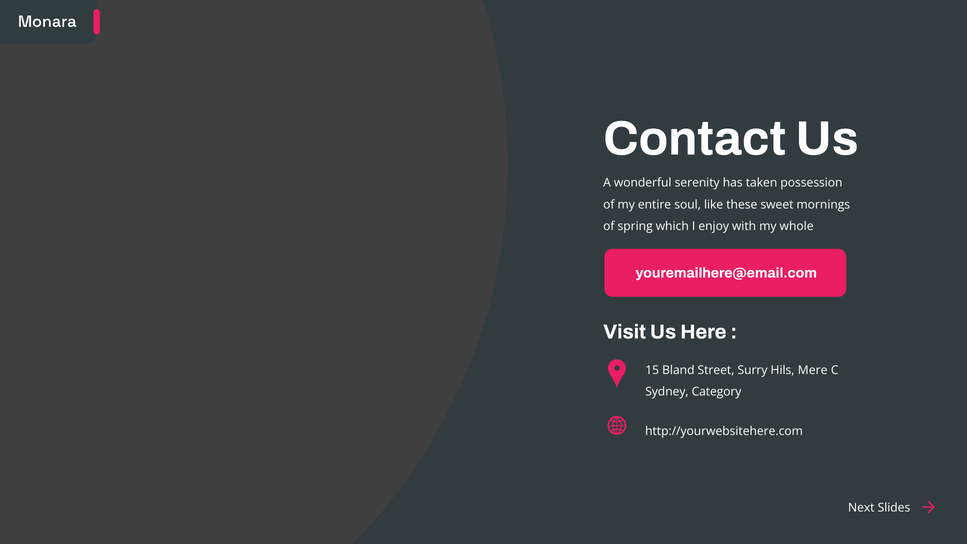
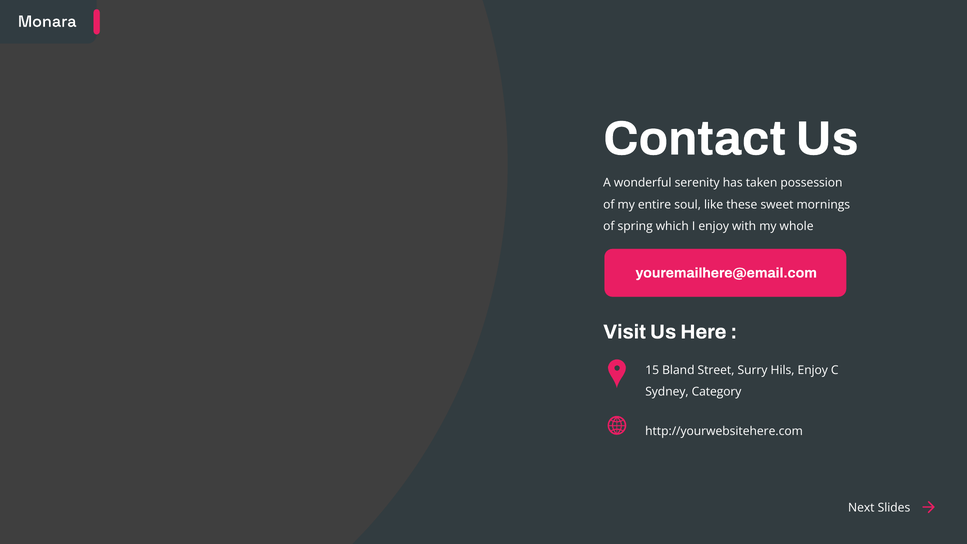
Hils Mere: Mere -> Enjoy
